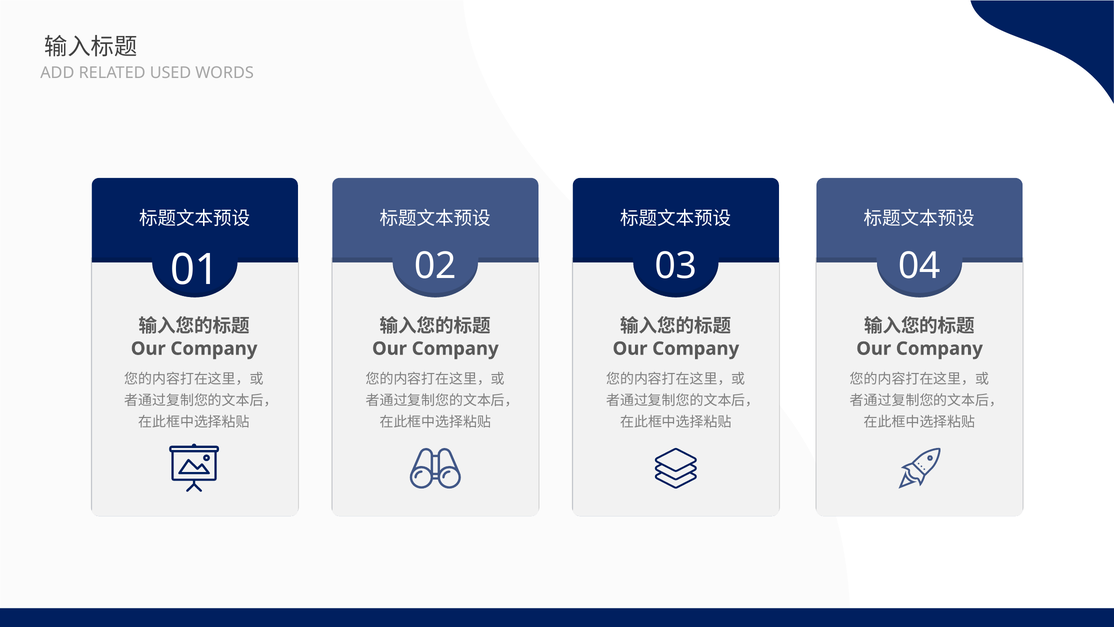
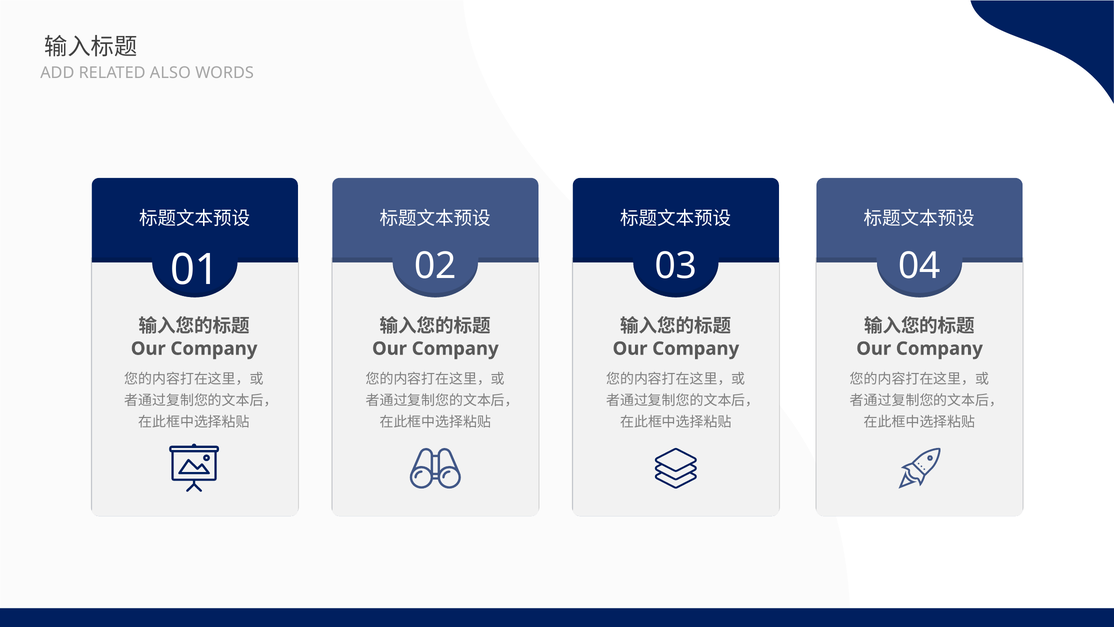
USED: USED -> ALSO
